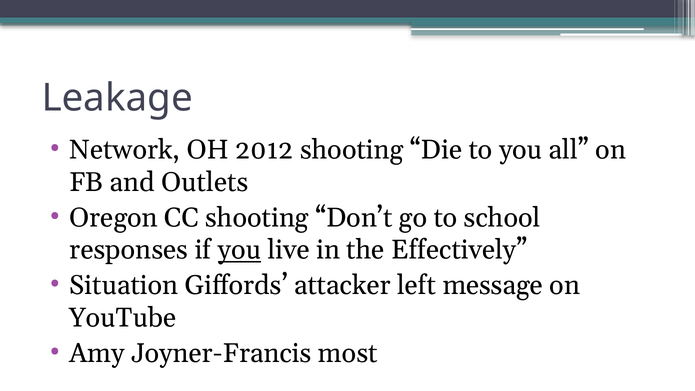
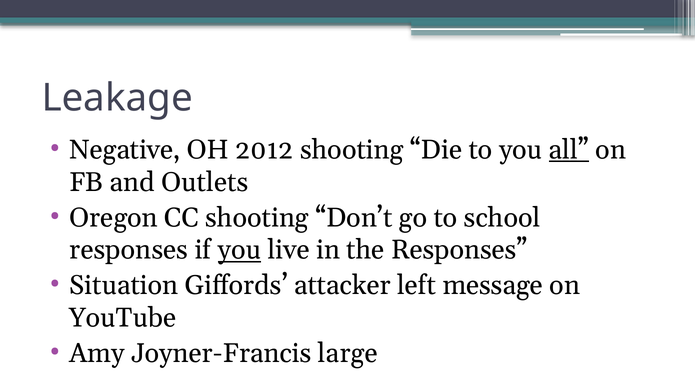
Network: Network -> Negative
all underline: none -> present
the Effectively: Effectively -> Responses
most: most -> large
